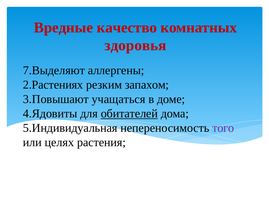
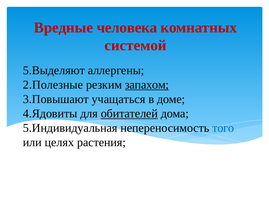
качество: качество -> человека
здоровья: здоровья -> системой
7.Выделяют: 7.Выделяют -> 5.Выделяют
2.Растениях: 2.Растениях -> 2.Полезные
запахом underline: none -> present
того colour: purple -> blue
